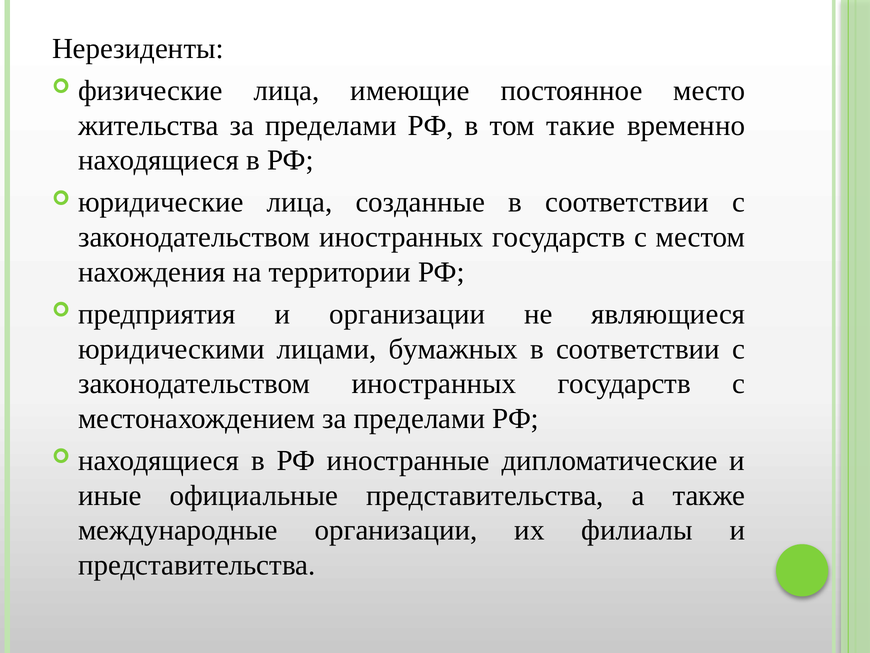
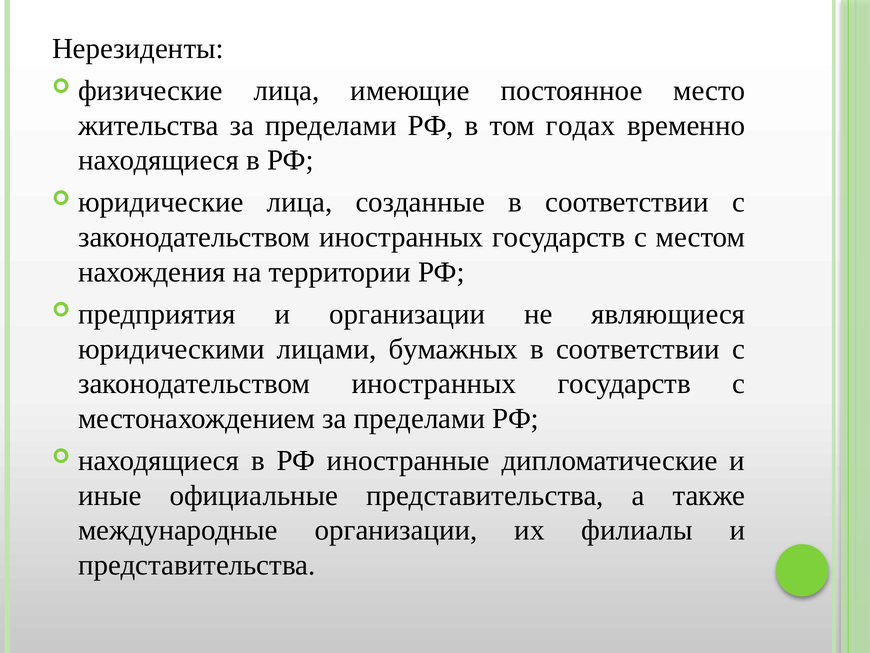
такие: такие -> годах
